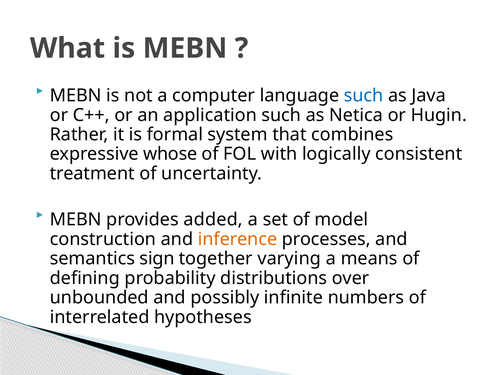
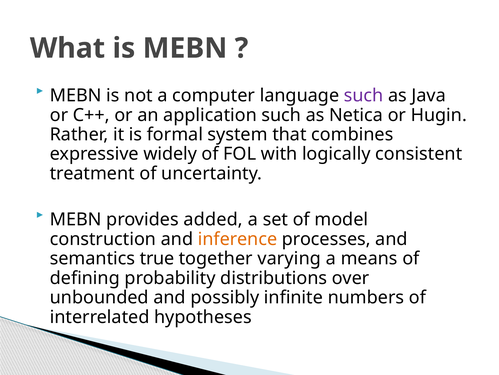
such at (364, 95) colour: blue -> purple
whose: whose -> widely
sign: sign -> true
